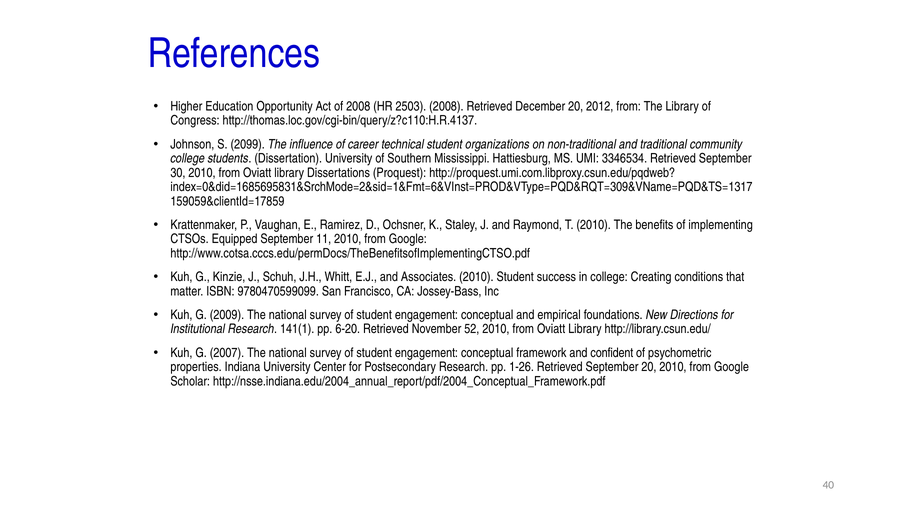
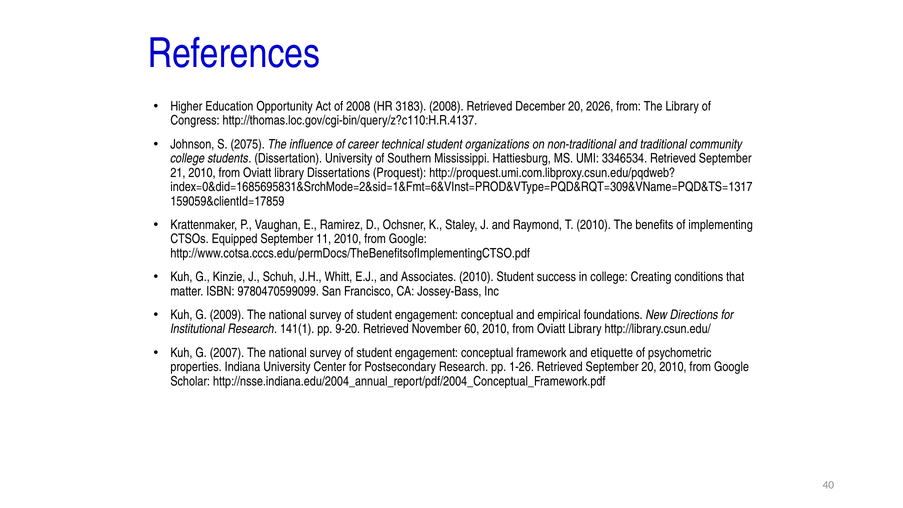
2503: 2503 -> 3183
2012: 2012 -> 2026
2099: 2099 -> 2075
30: 30 -> 21
6-20: 6-20 -> 9-20
52: 52 -> 60
confident: confident -> etiquette
